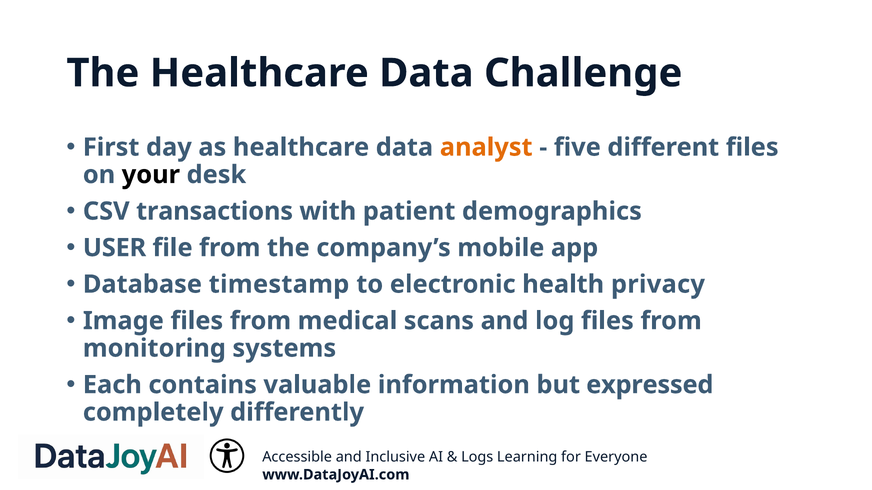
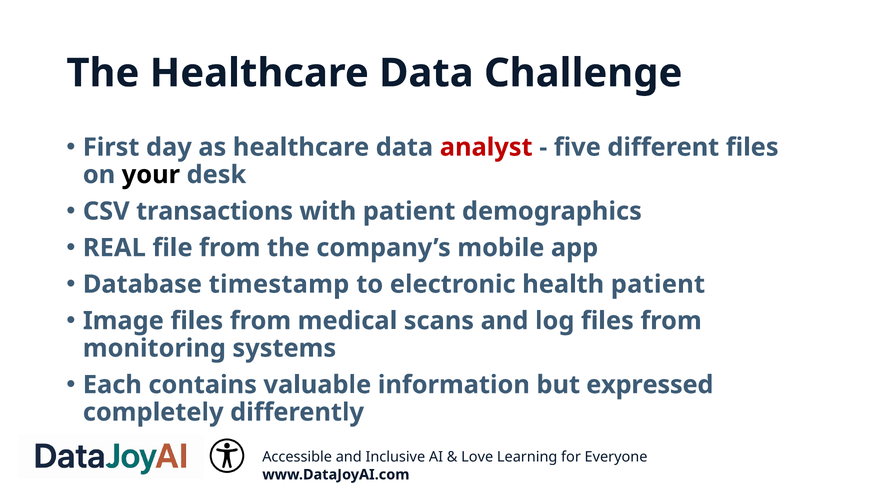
analyst colour: orange -> red
USER: USER -> REAL
health privacy: privacy -> patient
Logs: Logs -> Love
